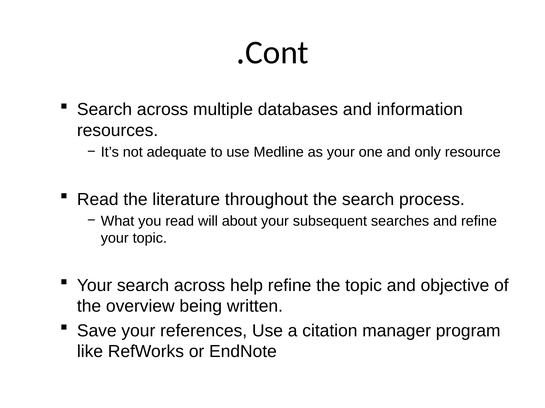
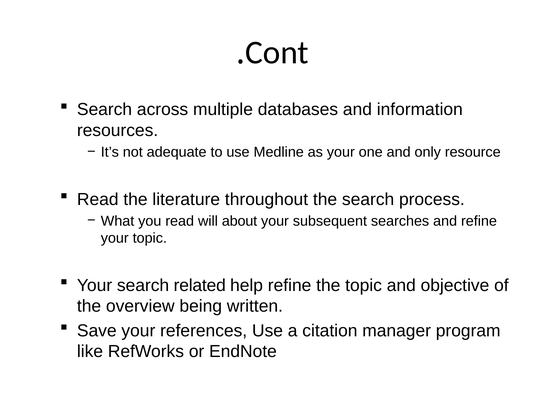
Your search across: across -> related
